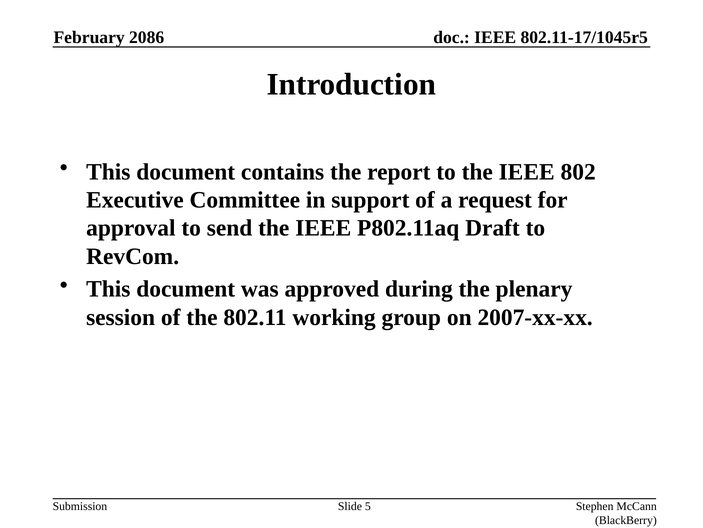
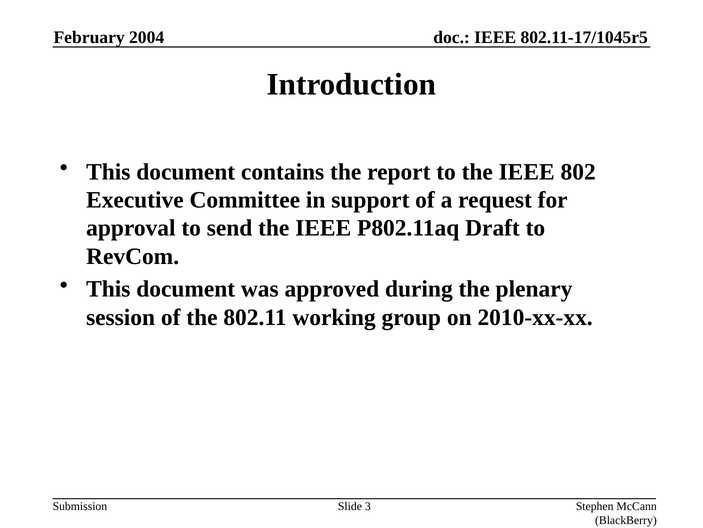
2086: 2086 -> 2004
2007-xx-xx: 2007-xx-xx -> 2010-xx-xx
5: 5 -> 3
